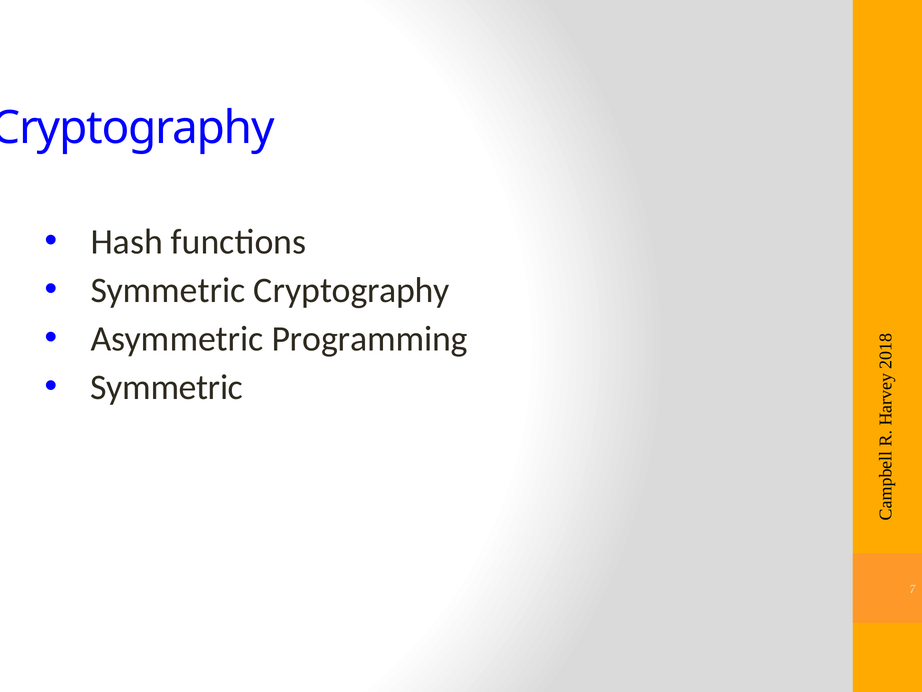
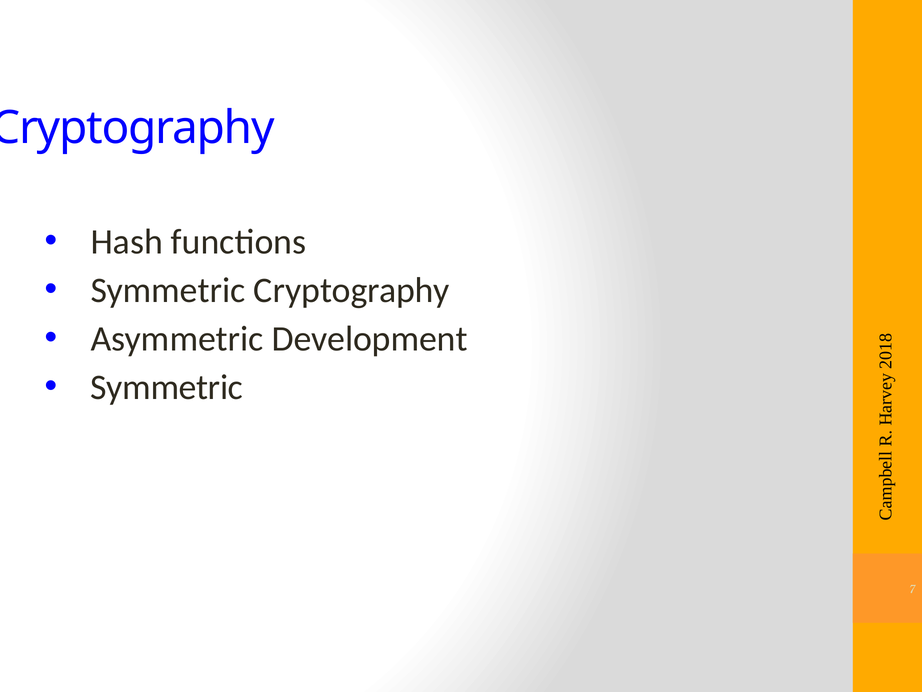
Programming: Programming -> Development
